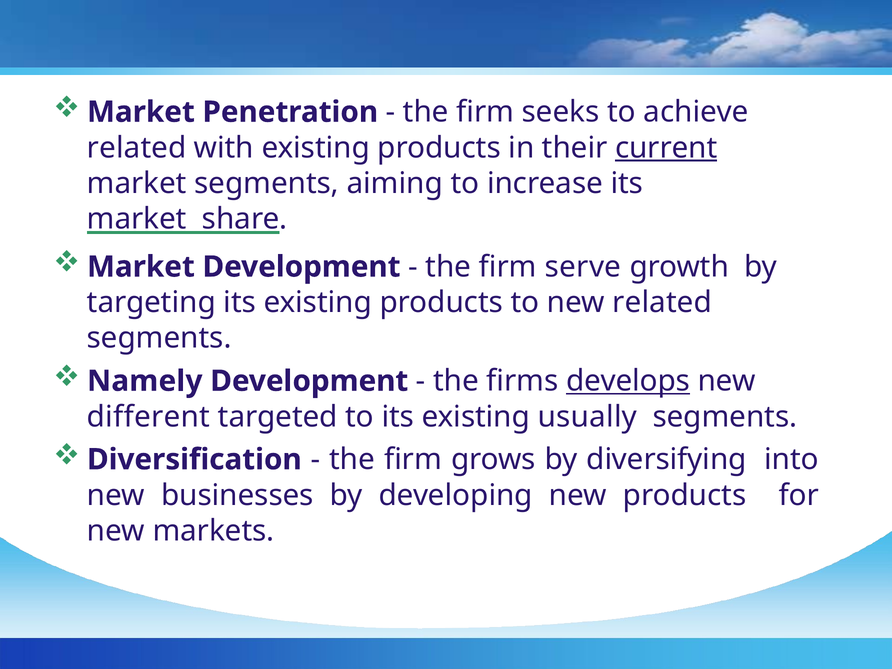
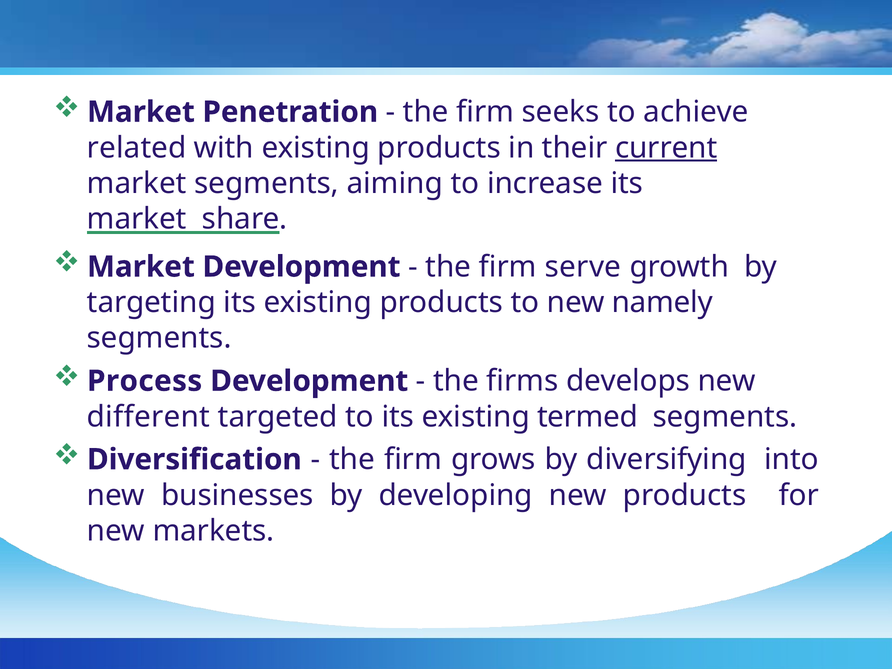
new related: related -> namely
Namely: Namely -> Process
develops underline: present -> none
usually: usually -> termed
